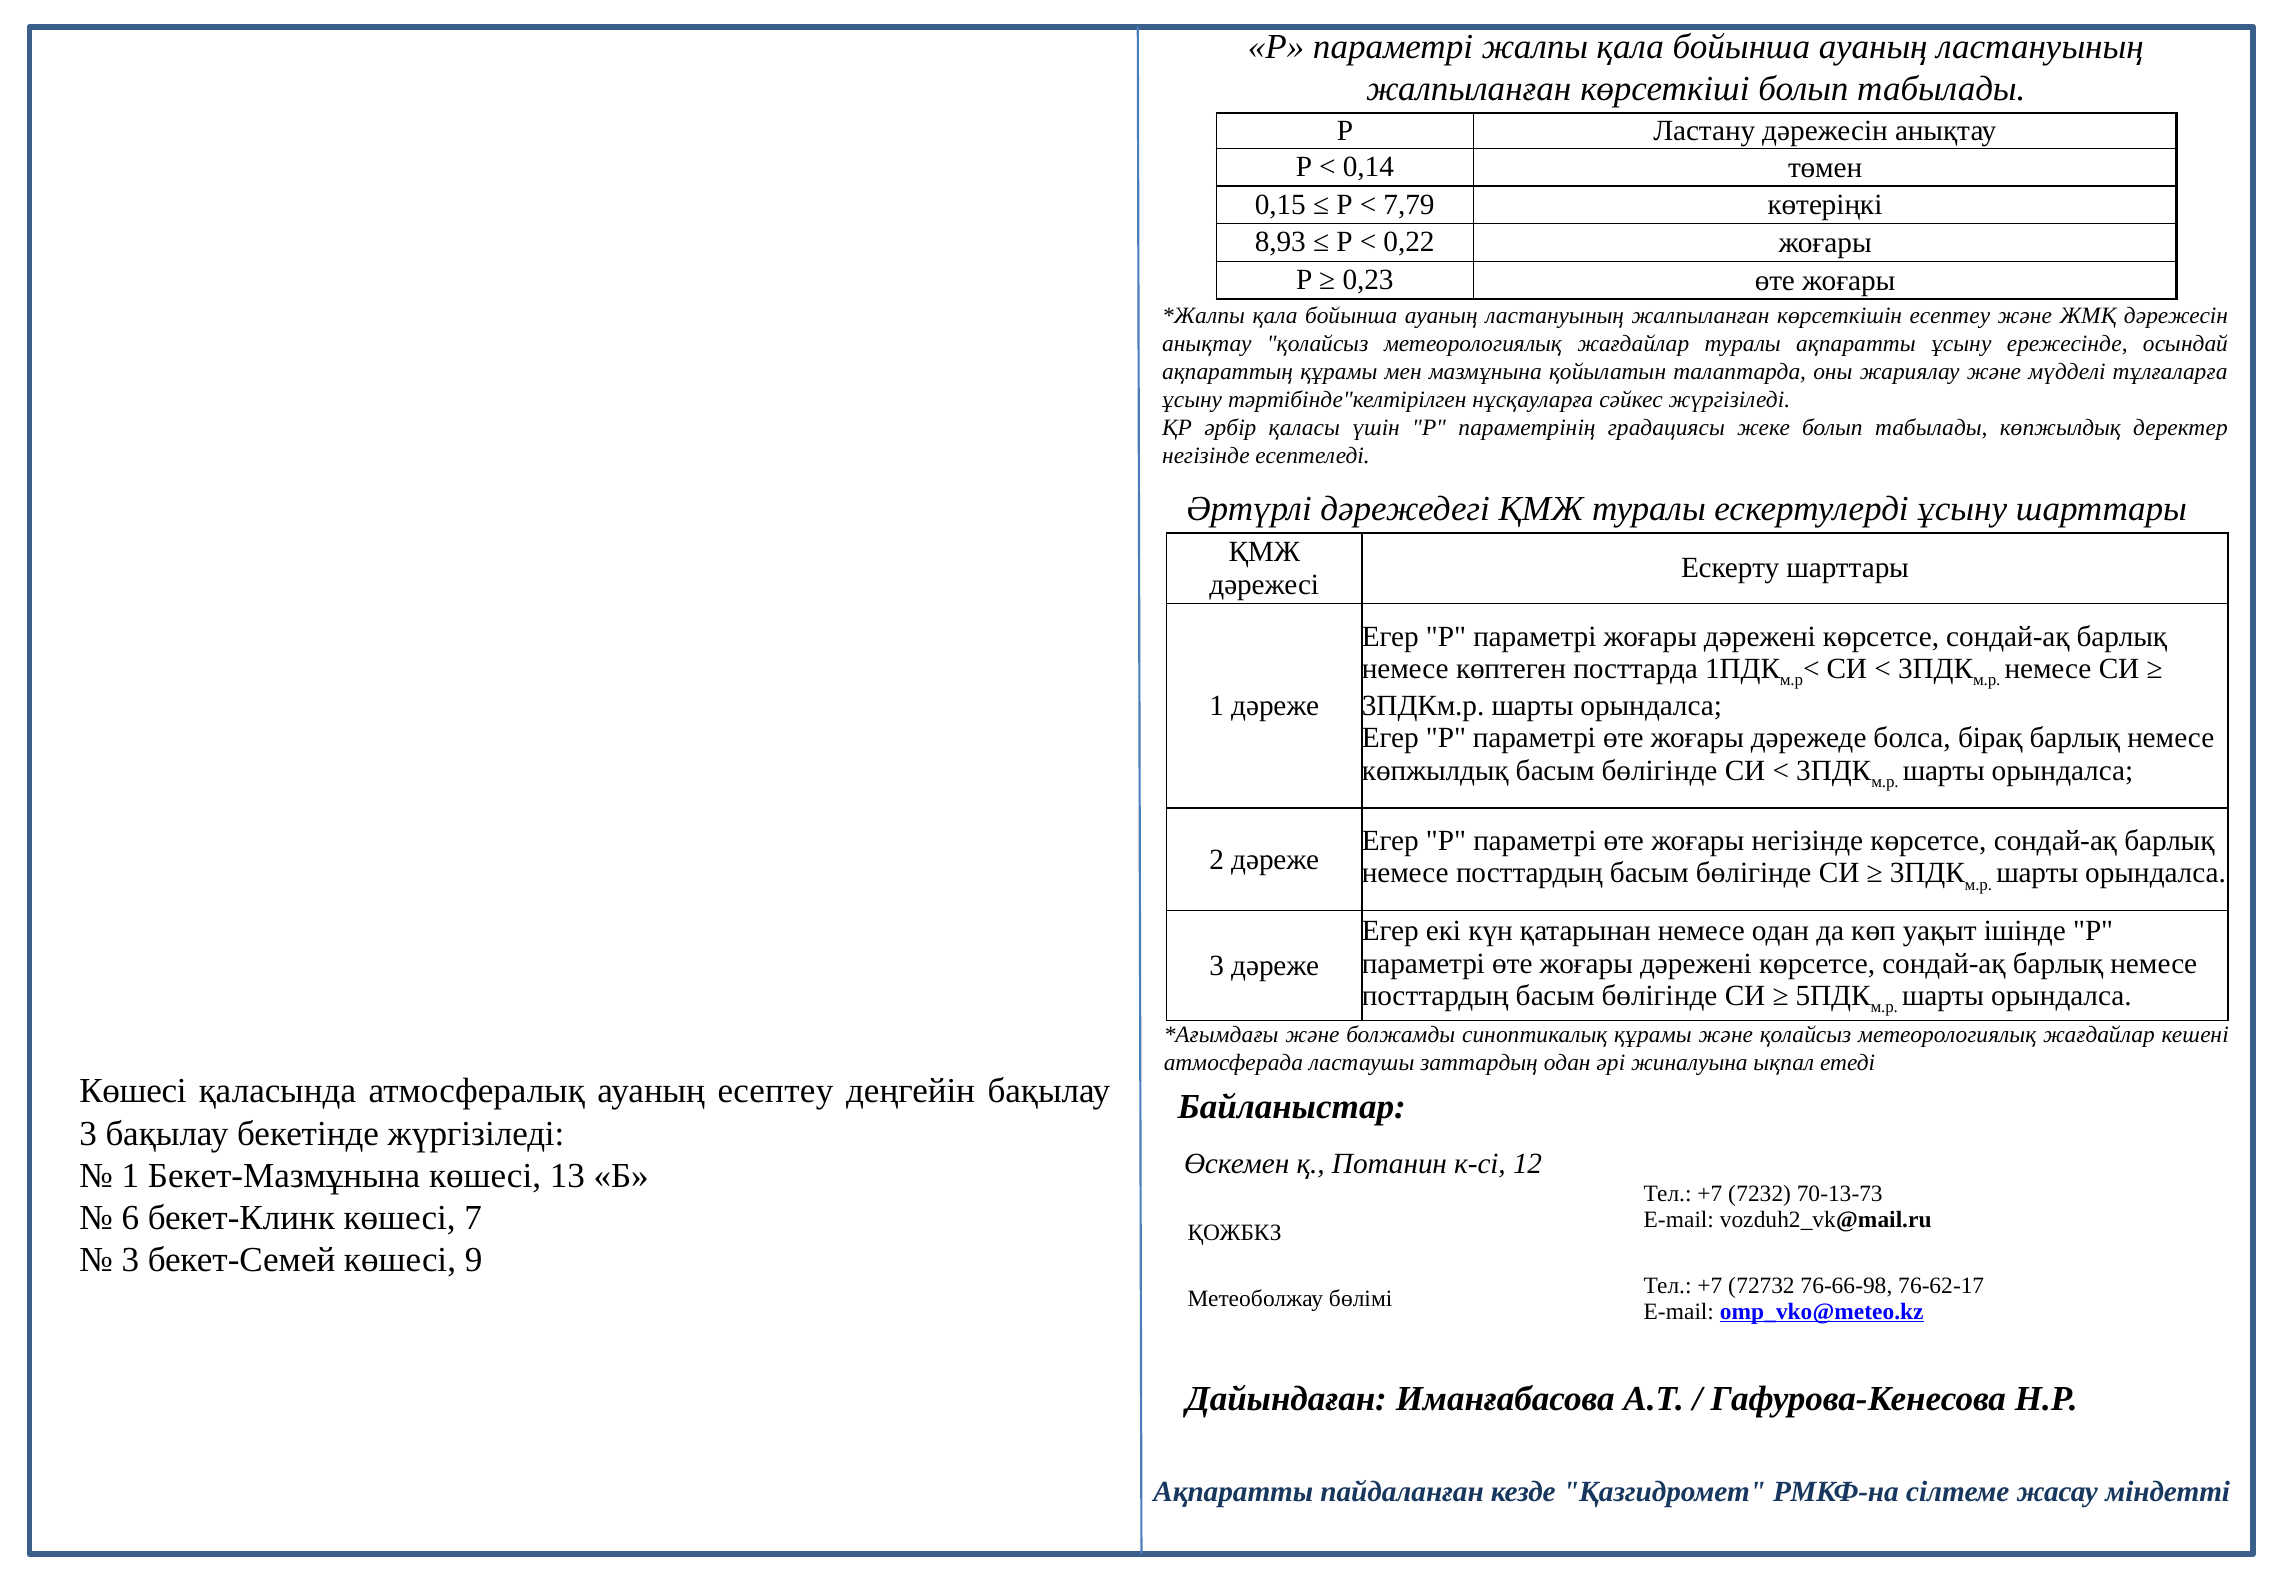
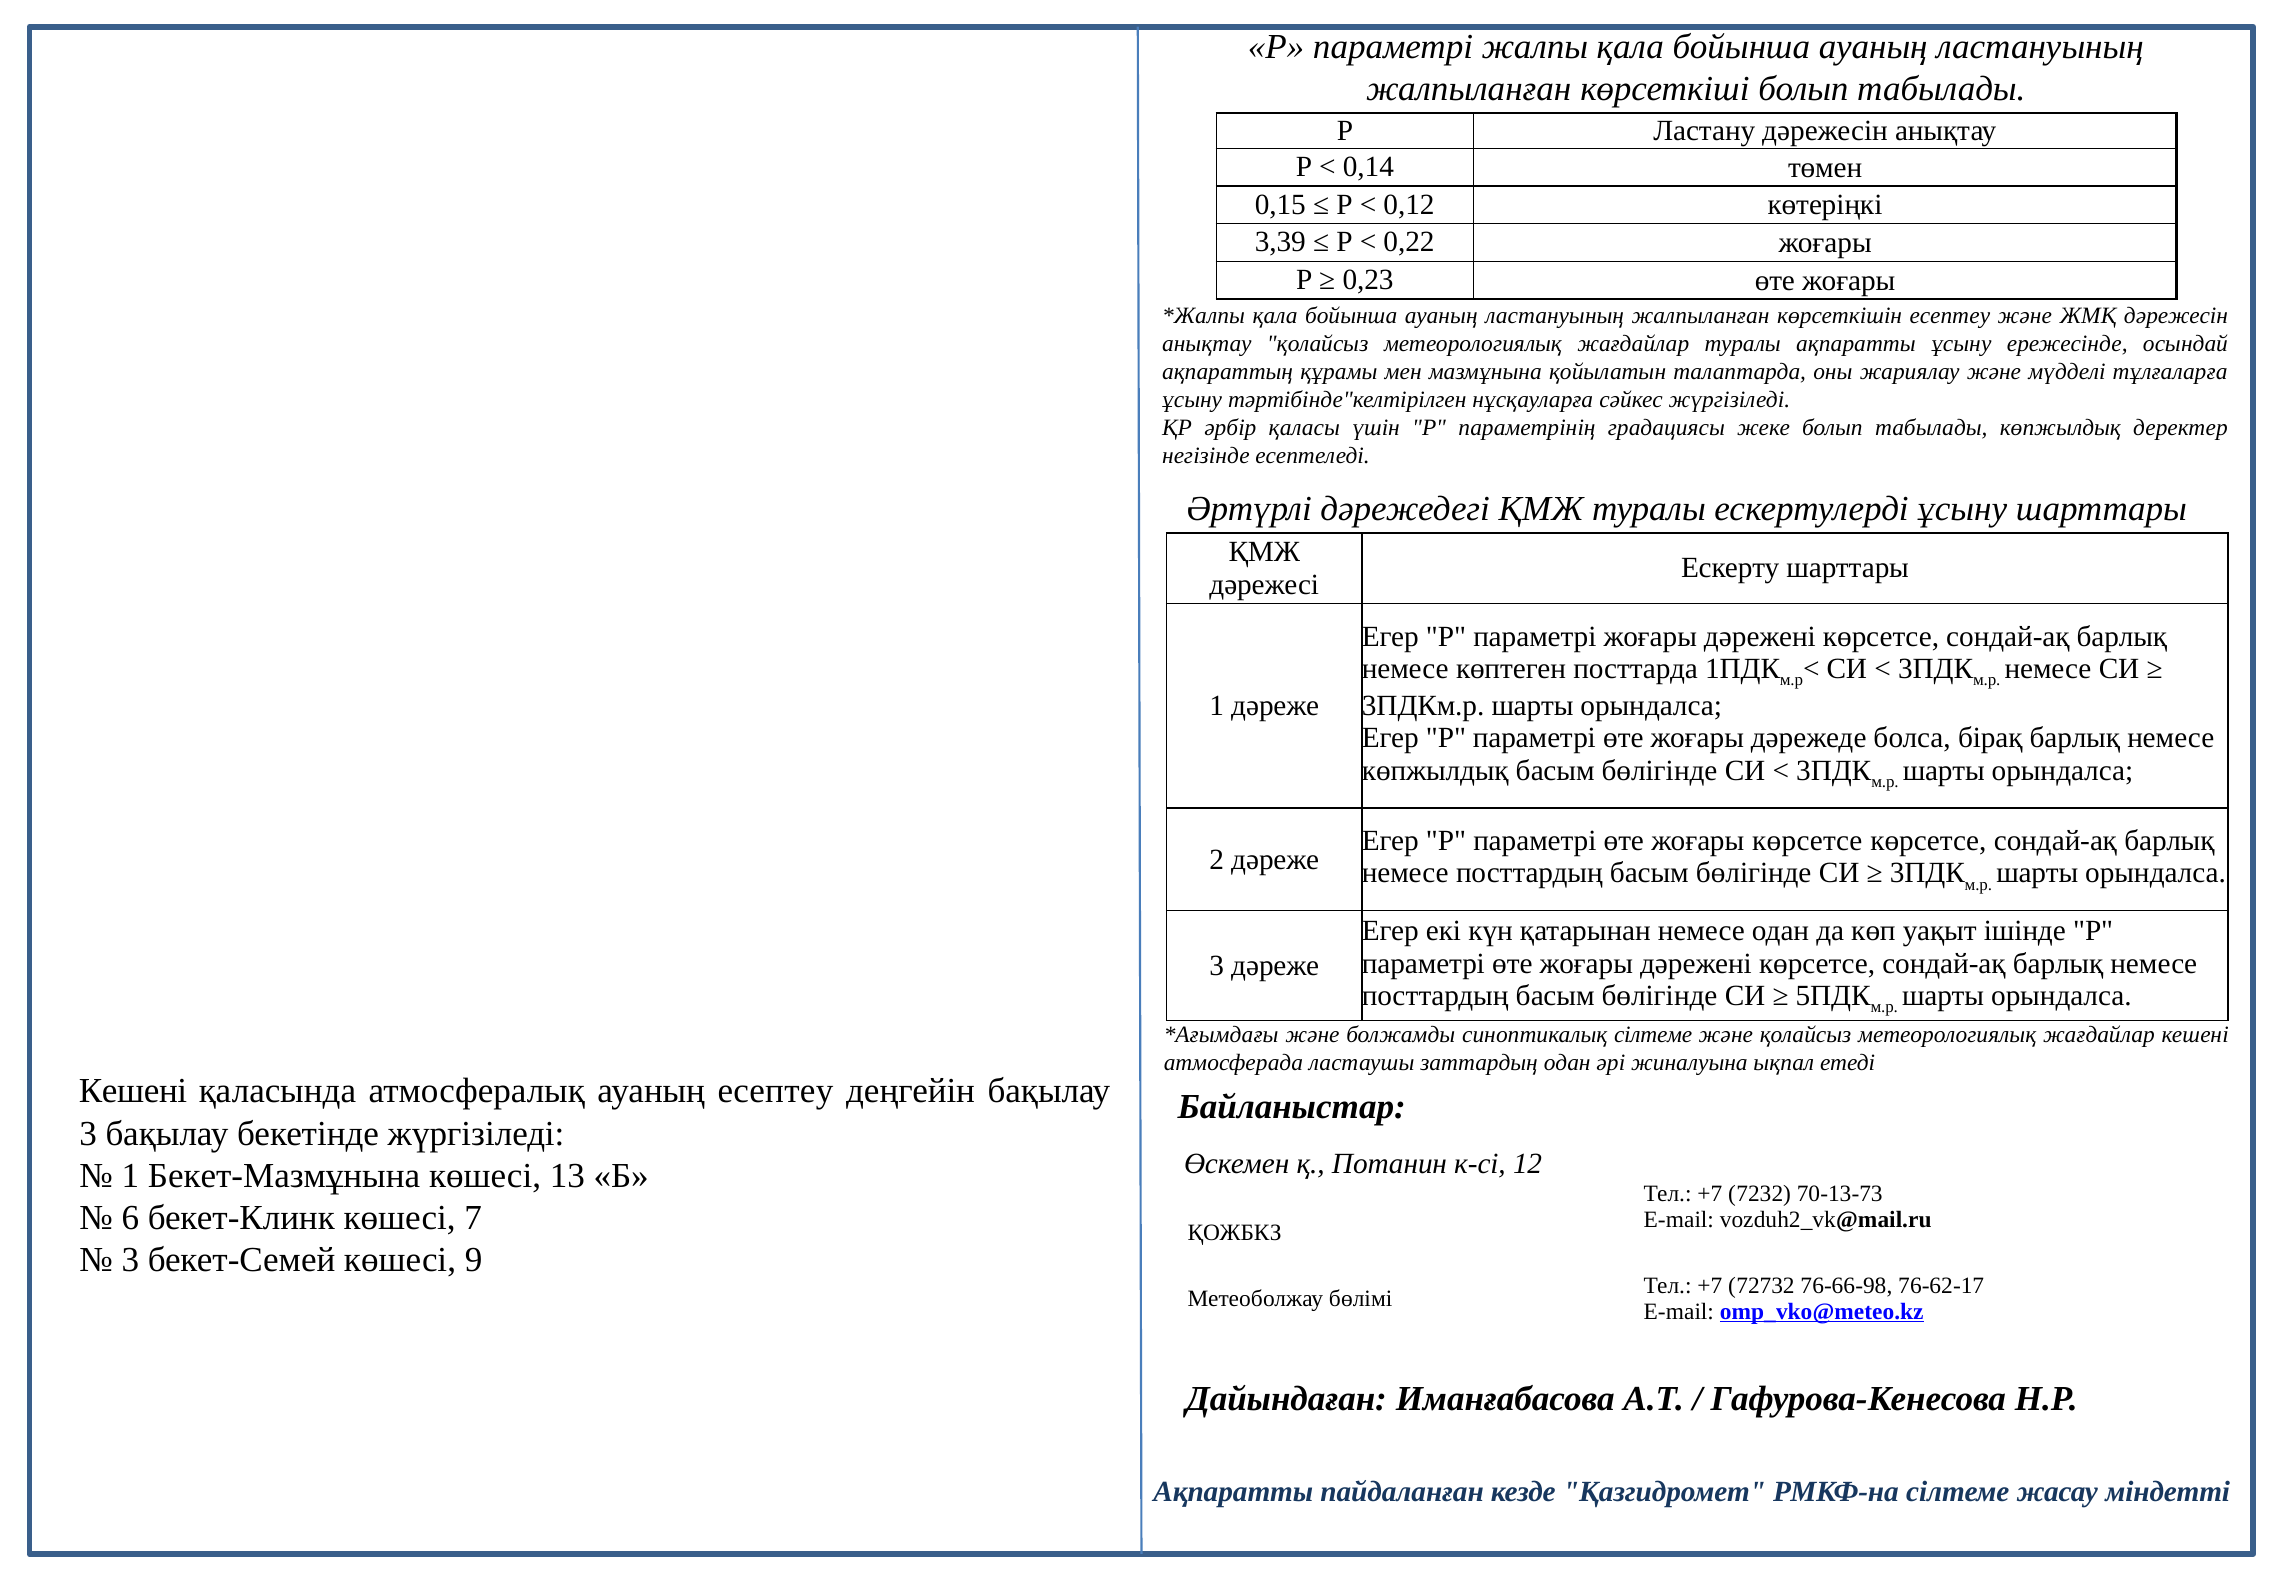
7,79: 7,79 -> 0,12
8,93: 8,93 -> 3,39
жоғары негізінде: негізінде -> көрсетсе
синоптикалық құрамы: құрамы -> сілтеме
Көшесі at (133, 1091): Көшесі -> Кешені
